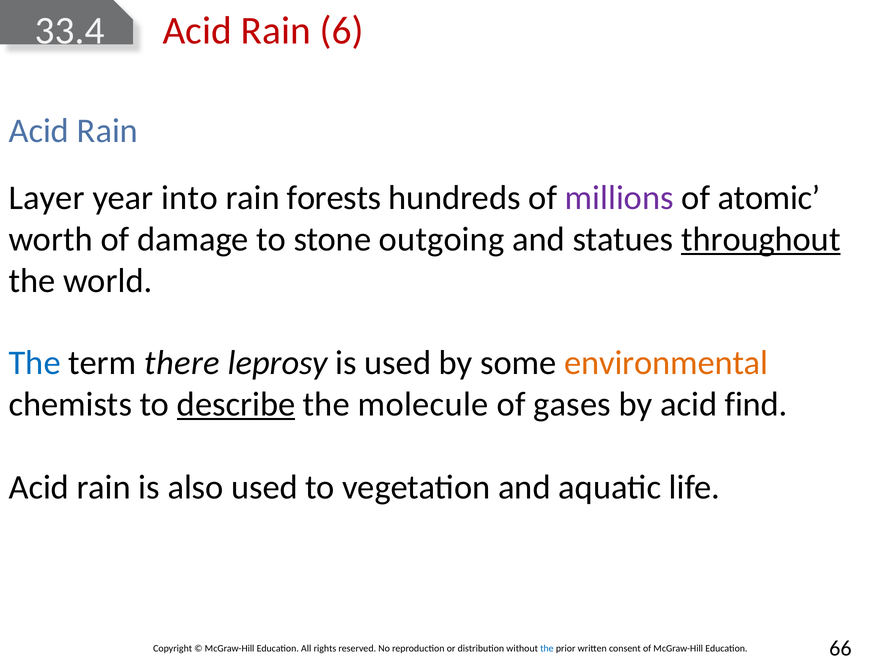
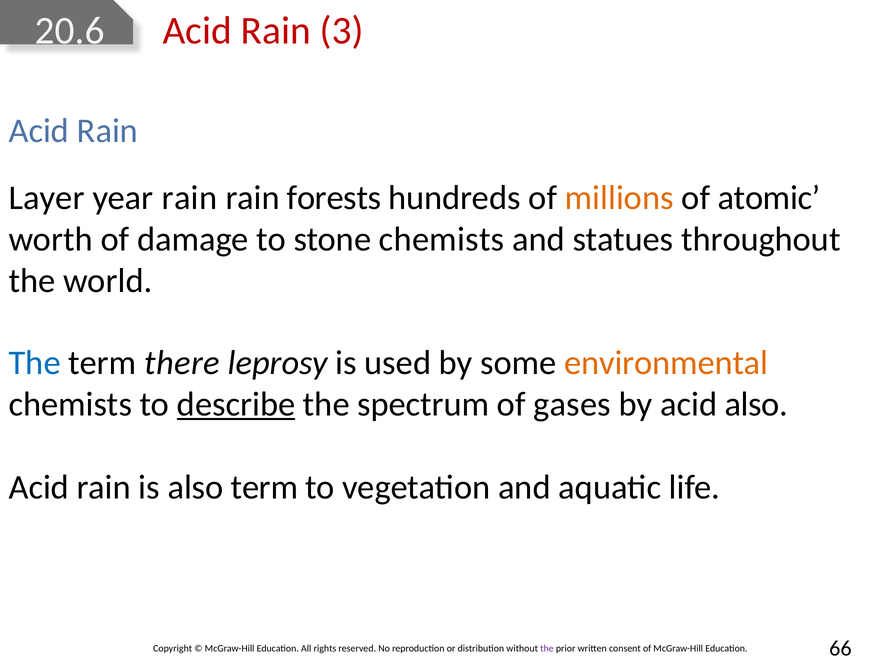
33.4: 33.4 -> 20.6
6: 6 -> 3
year into: into -> rain
millions colour: purple -> orange
stone outgoing: outgoing -> chemists
throughout underline: present -> none
molecule: molecule -> spectrum
acid find: find -> also
also used: used -> term
the at (547, 648) colour: blue -> purple
